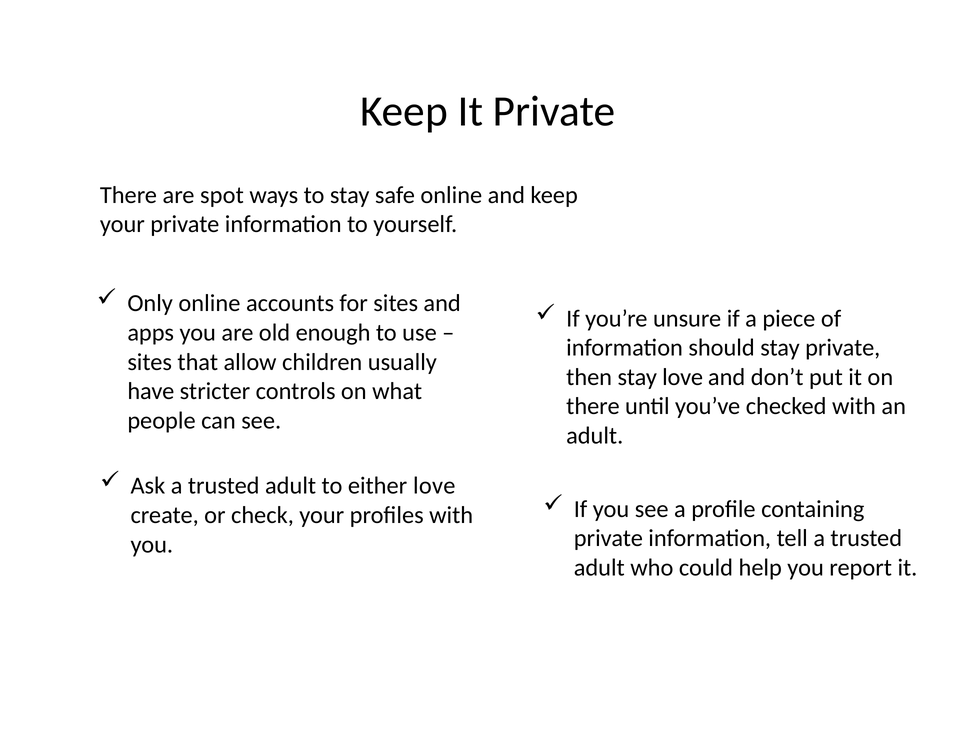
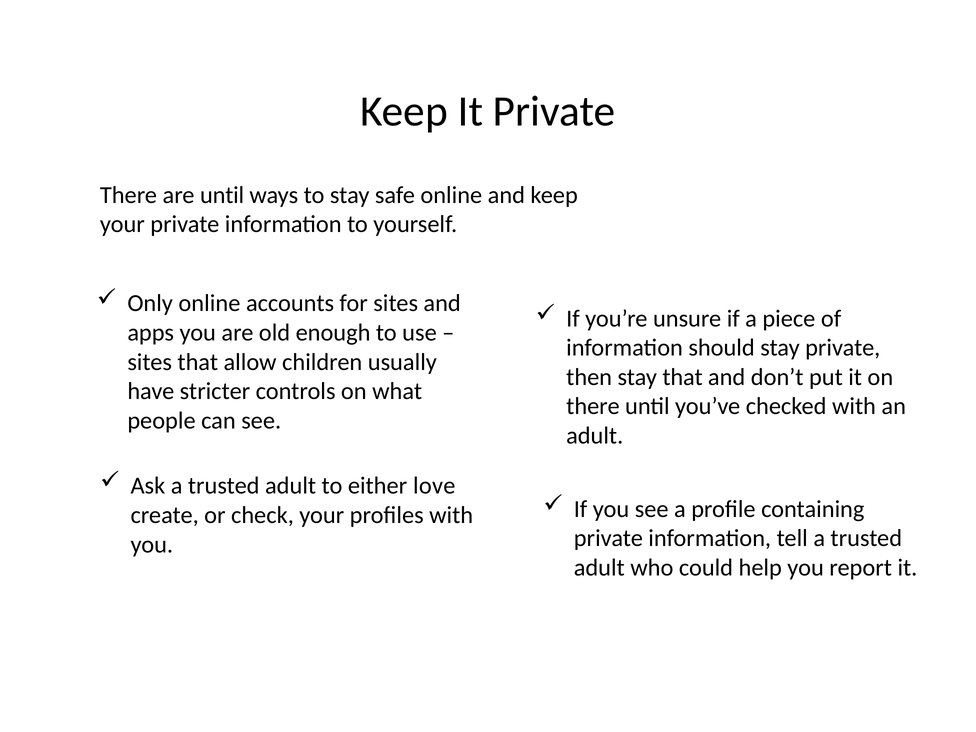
are spot: spot -> until
stay love: love -> that
